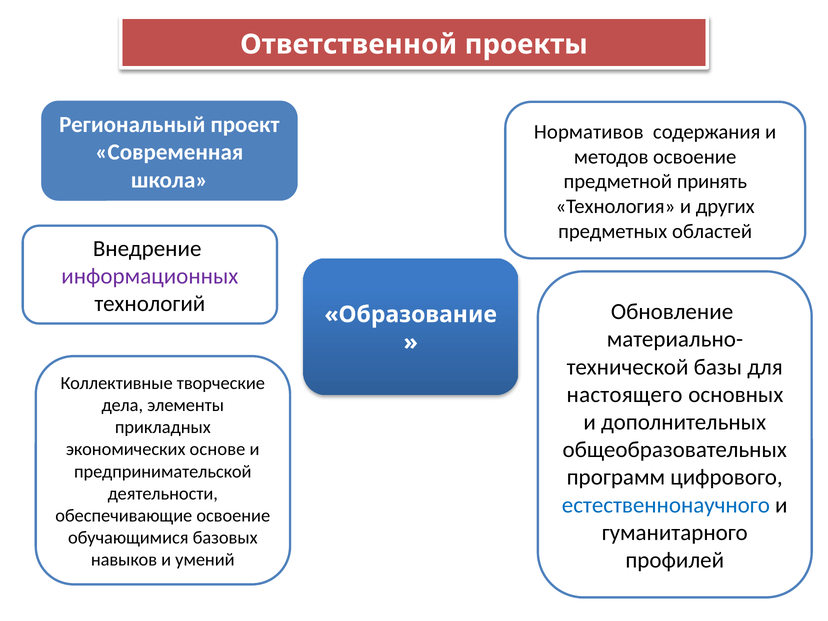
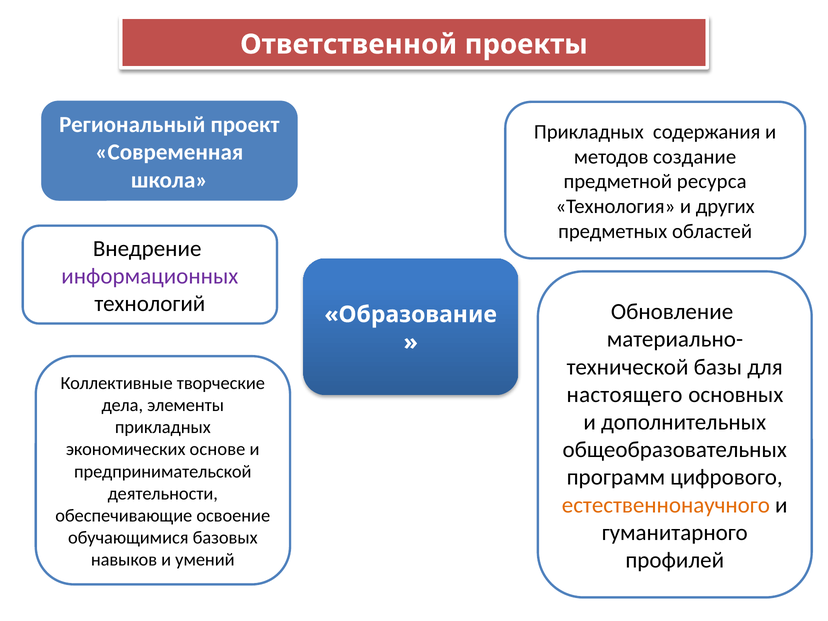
Нормативов at (589, 132): Нормативов -> Прикладных
методов освоение: освоение -> создание
принять: принять -> ресурса
естественнонаучного colour: blue -> orange
